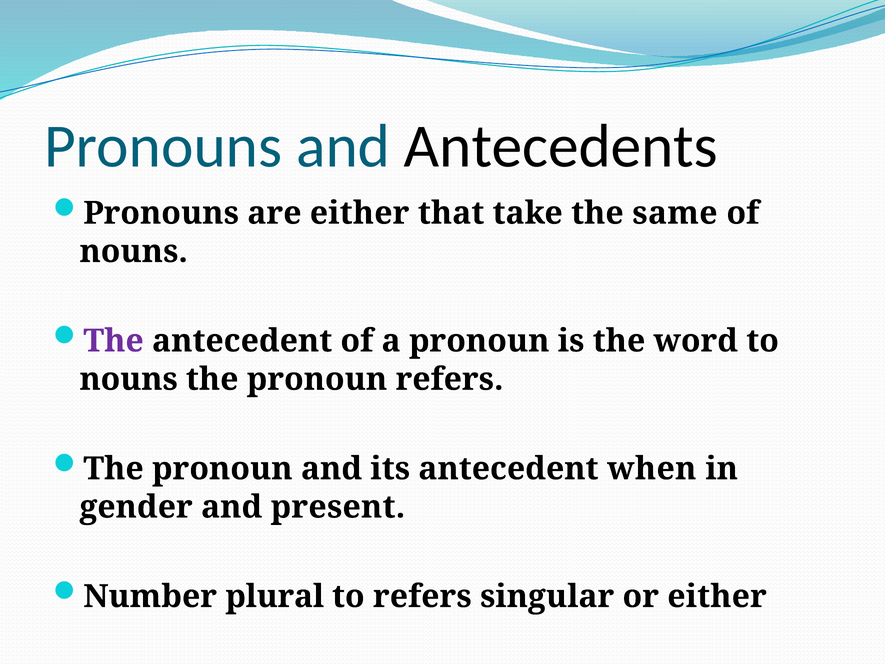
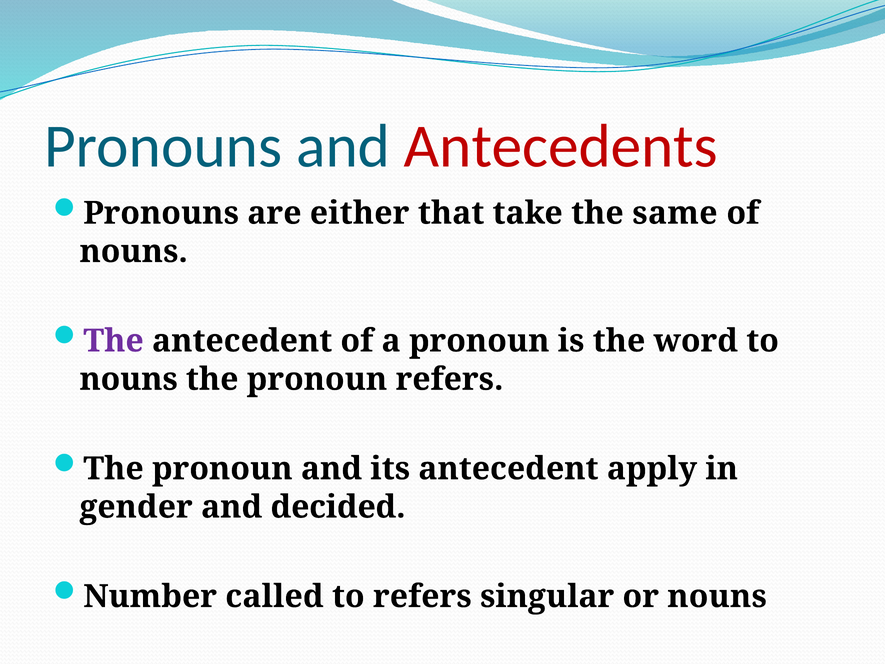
Antecedents colour: black -> red
when: when -> apply
present: present -> decided
plural: plural -> called
or either: either -> nouns
